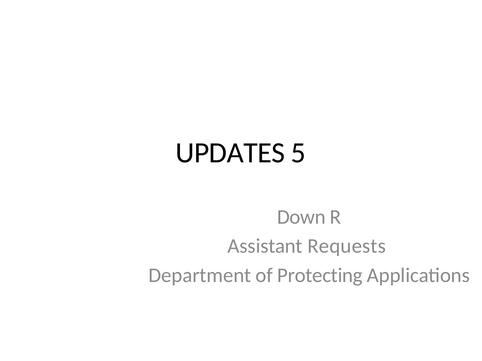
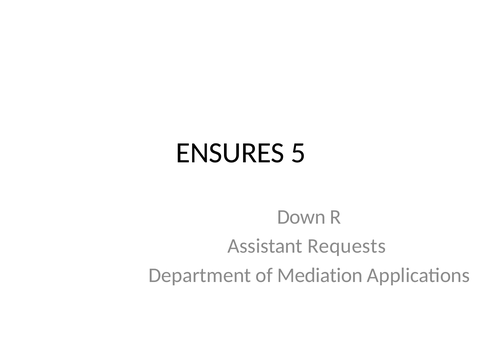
UPDATES: UPDATES -> ENSURES
Protecting: Protecting -> Mediation
